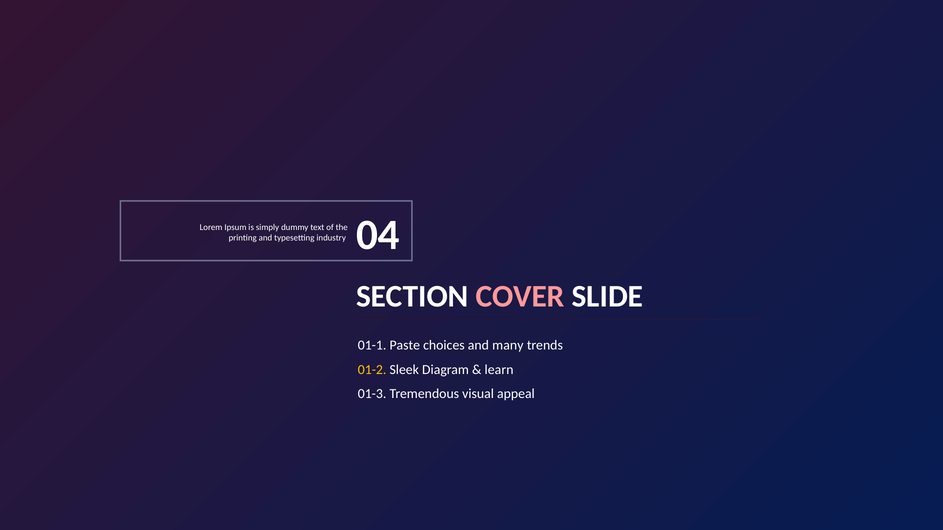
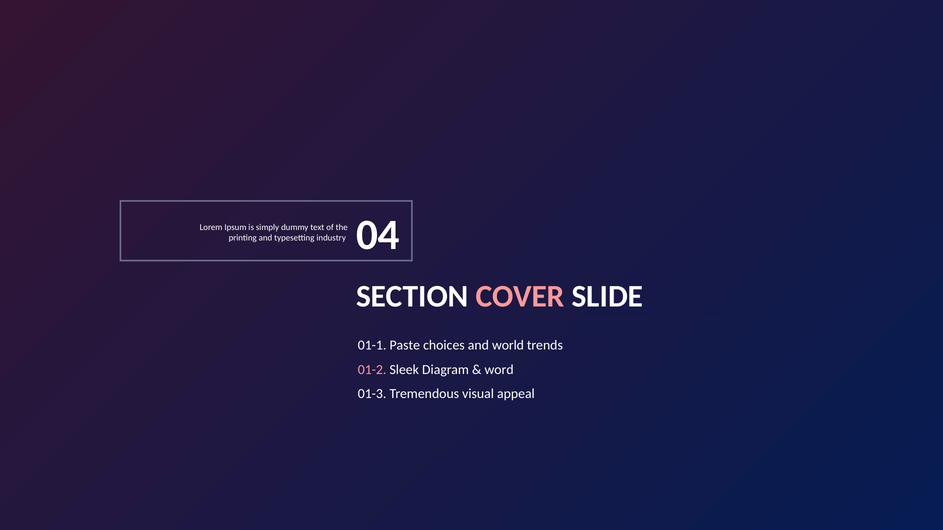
many: many -> world
01-2 colour: yellow -> pink
learn: learn -> word
